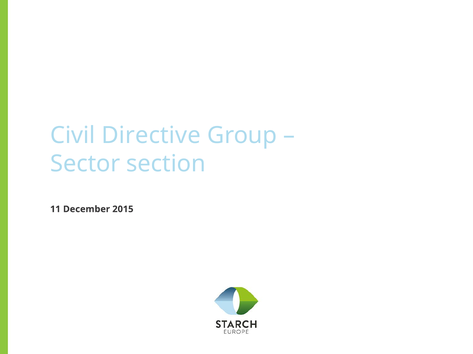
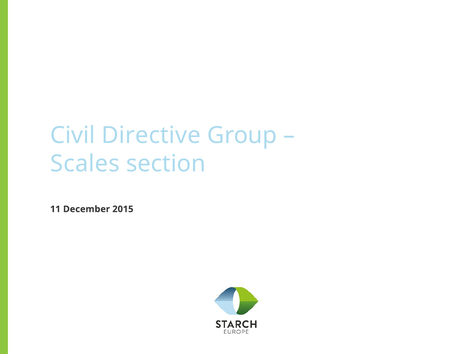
Sector: Sector -> Scales
